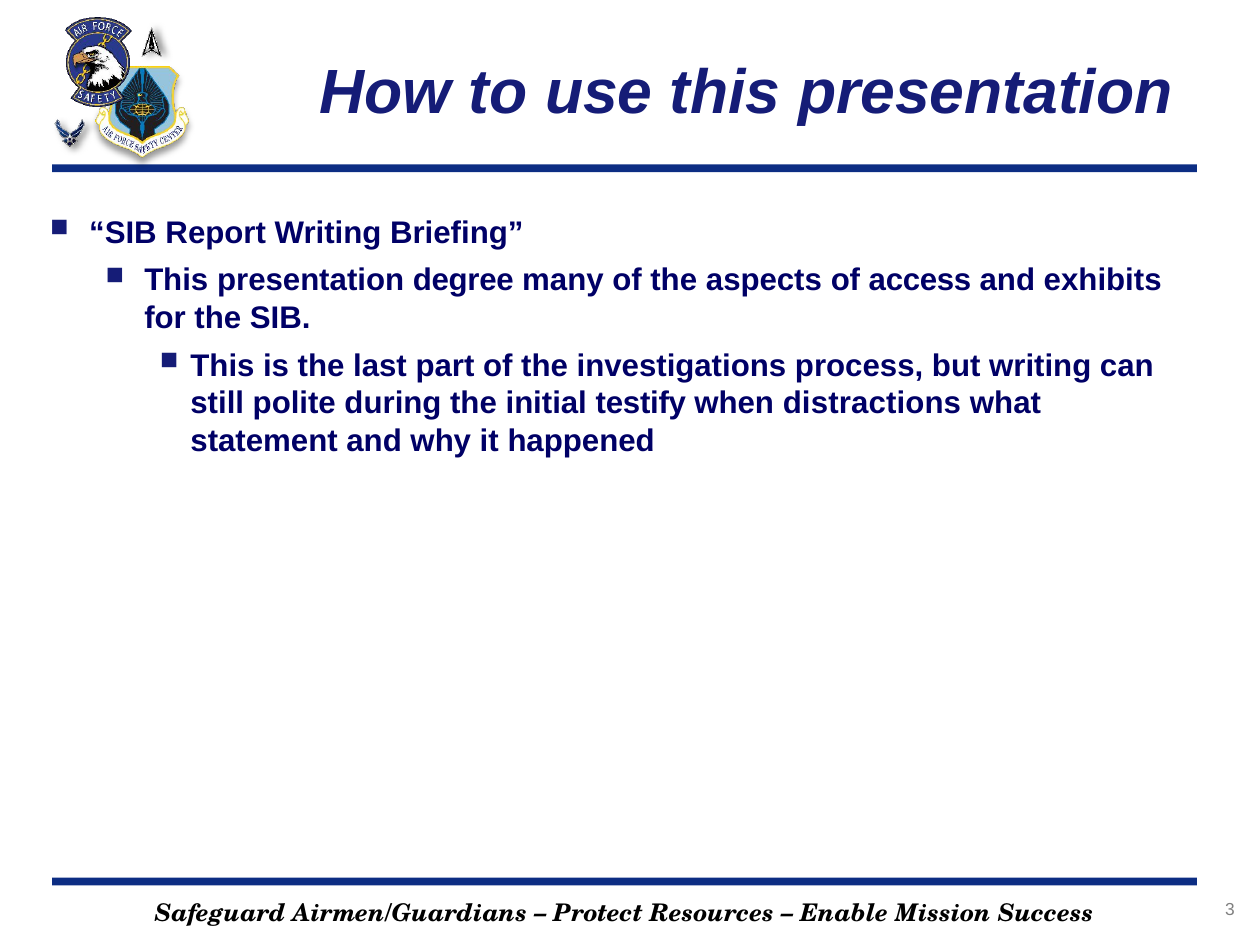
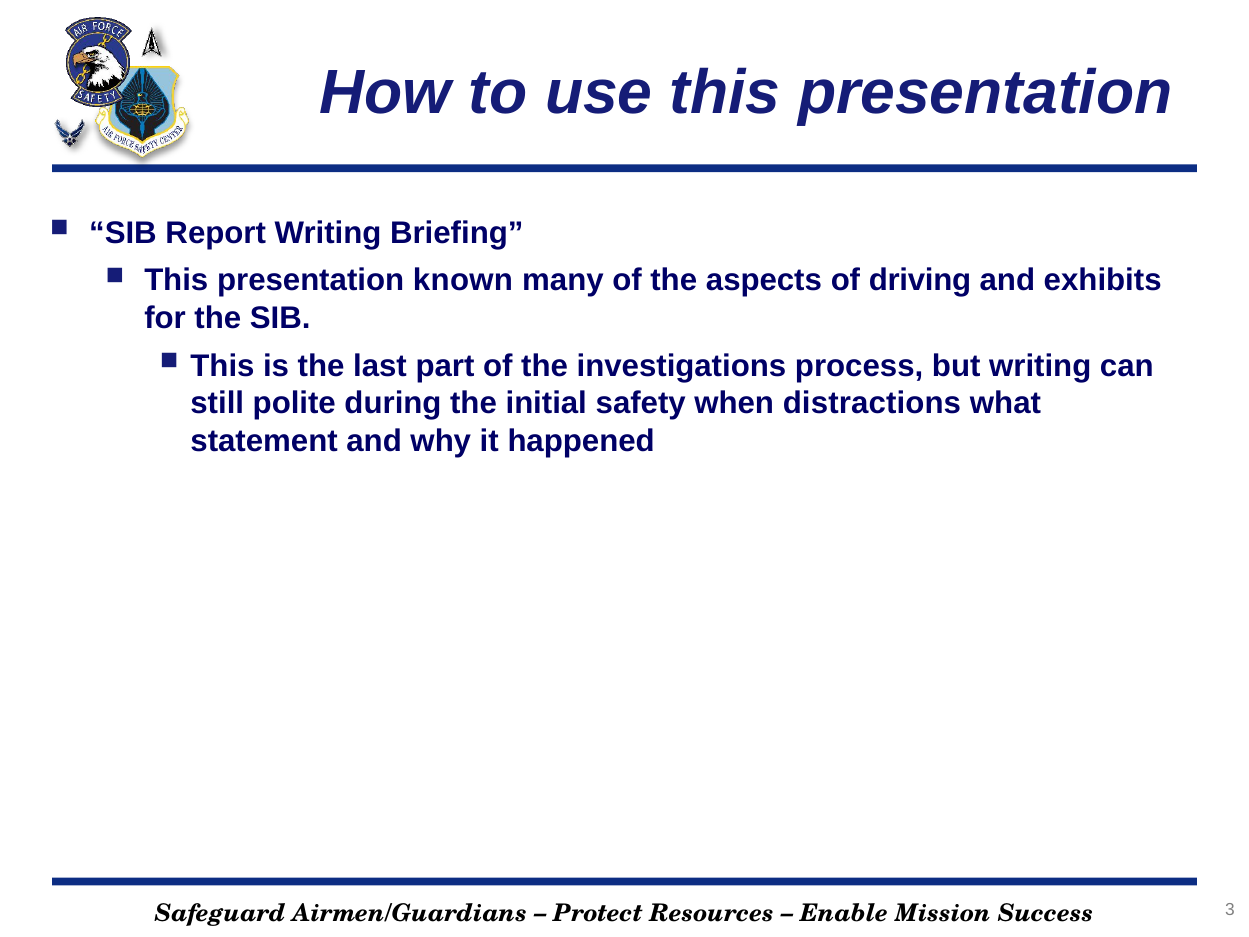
degree: degree -> known
access: access -> driving
testify: testify -> safety
